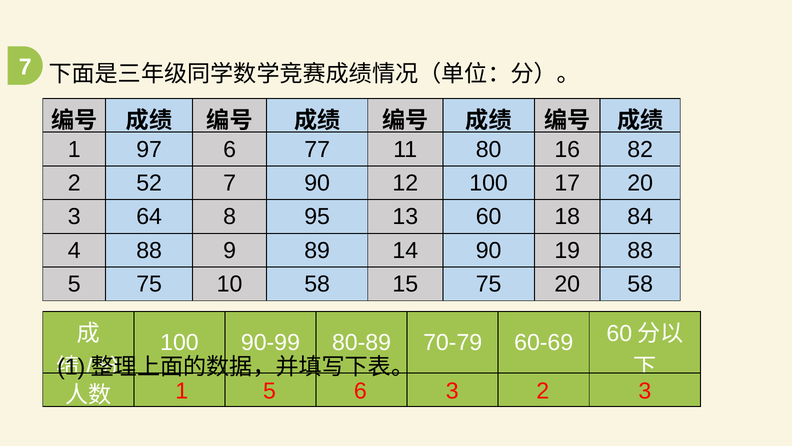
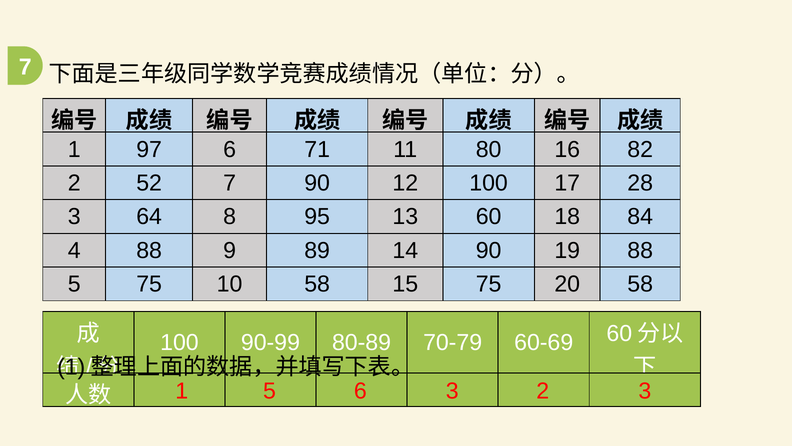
77: 77 -> 71
17 20: 20 -> 28
